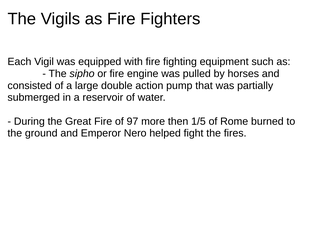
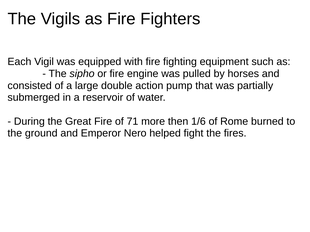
97: 97 -> 71
1/5: 1/5 -> 1/6
